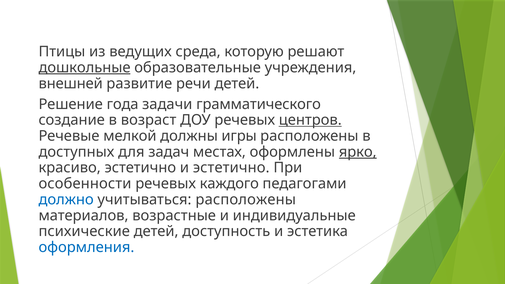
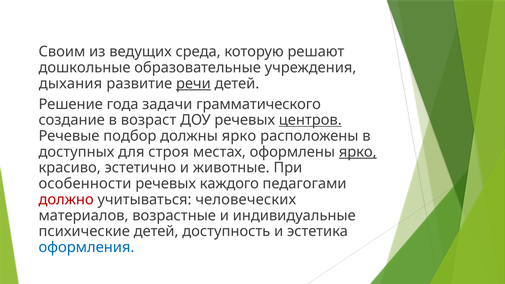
Птицы: Птицы -> Своим
дошкольные underline: present -> none
внешней: внешней -> дыхания
речи underline: none -> present
мелкой: мелкой -> подбор
должны игры: игры -> ярко
задач: задач -> строя
и эстетично: эстетично -> животные
должно colour: blue -> red
учитываться расположены: расположены -> человеческих
